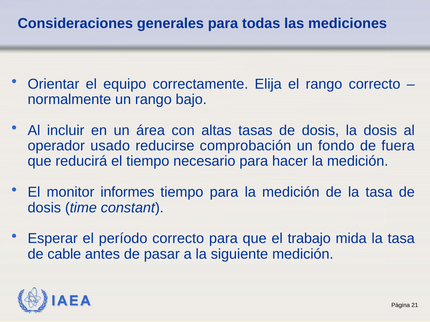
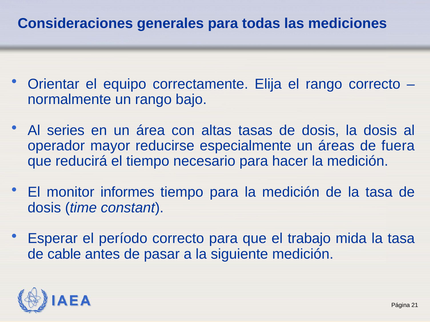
incluir: incluir -> series
usado: usado -> mayor
comprobación: comprobación -> especialmente
fondo: fondo -> áreas
